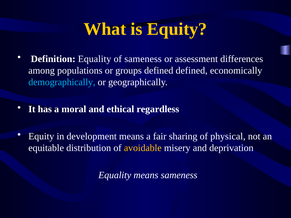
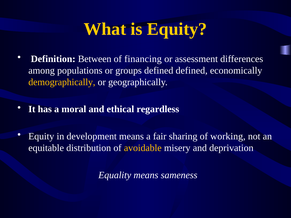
Definition Equality: Equality -> Between
of sameness: sameness -> financing
demographically colour: light blue -> yellow
physical: physical -> working
